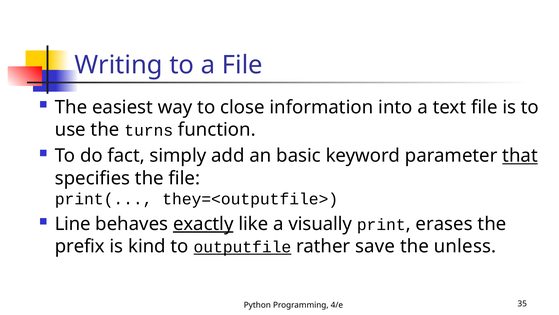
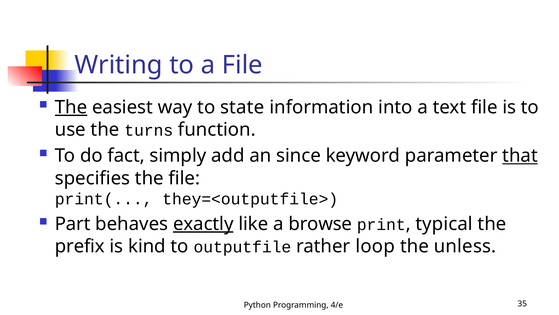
The at (71, 107) underline: none -> present
close: close -> state
basic: basic -> since
Line: Line -> Part
visually: visually -> browse
erases: erases -> typical
outputfile underline: present -> none
save: save -> loop
